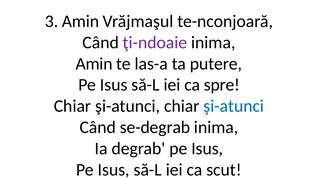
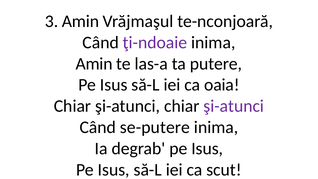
spre: spre -> oaia
şi-atunci at (234, 106) colour: blue -> purple
se-degrab: se-degrab -> se-putere
